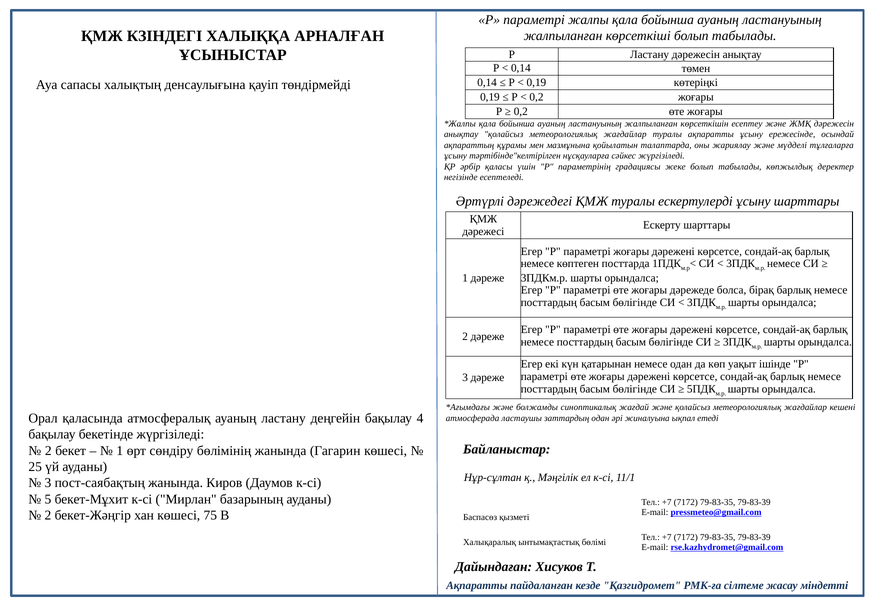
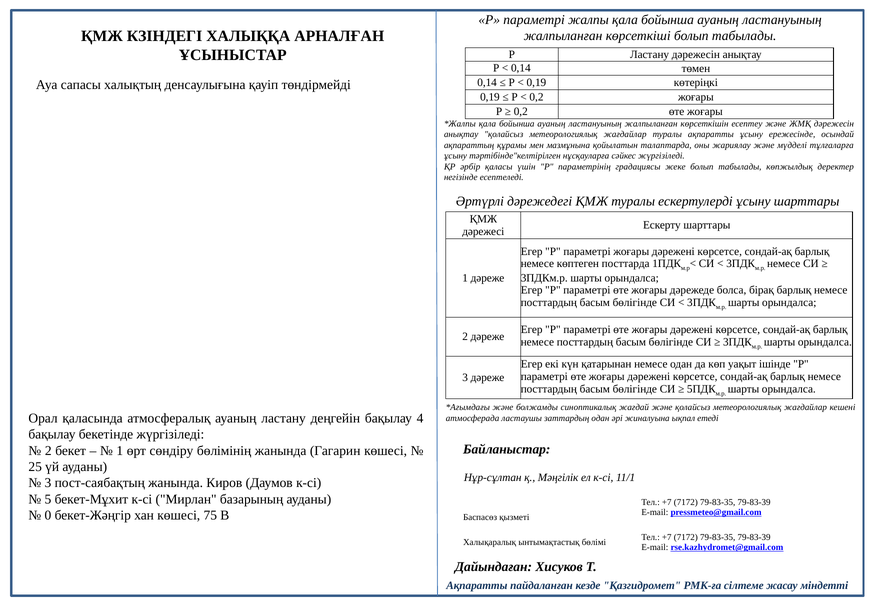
2 at (48, 515): 2 -> 0
